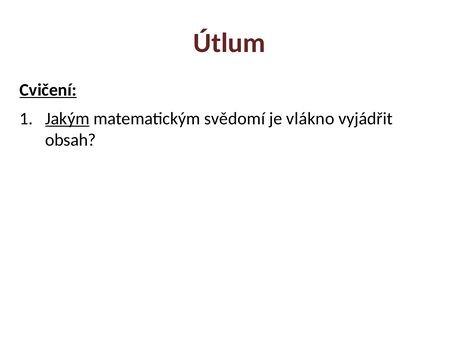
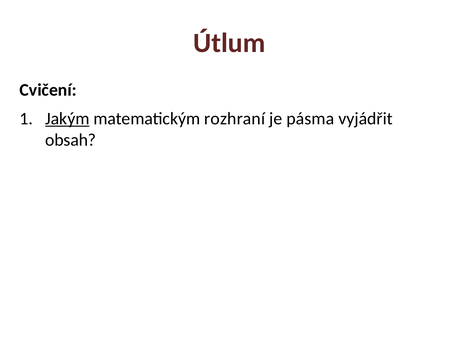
Cvičení underline: present -> none
svědomí: svědomí -> rozhraní
vlákno: vlákno -> pásma
